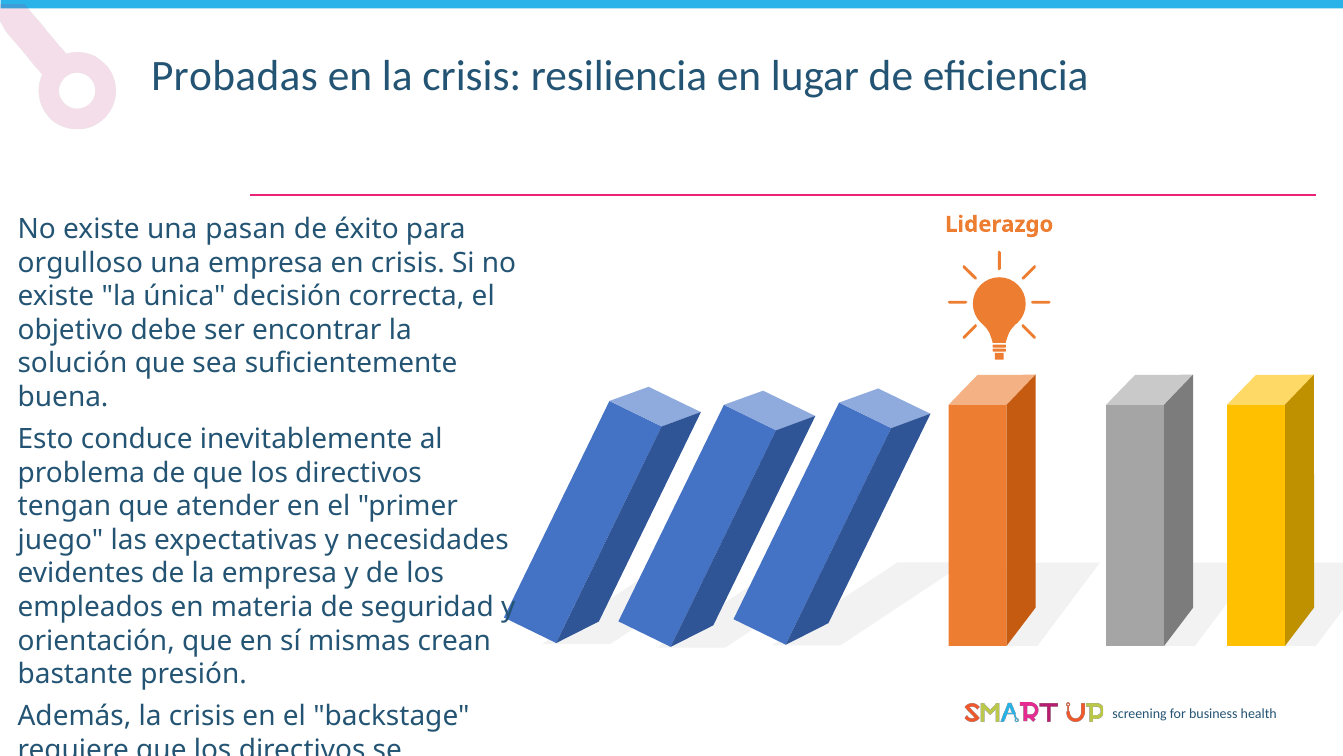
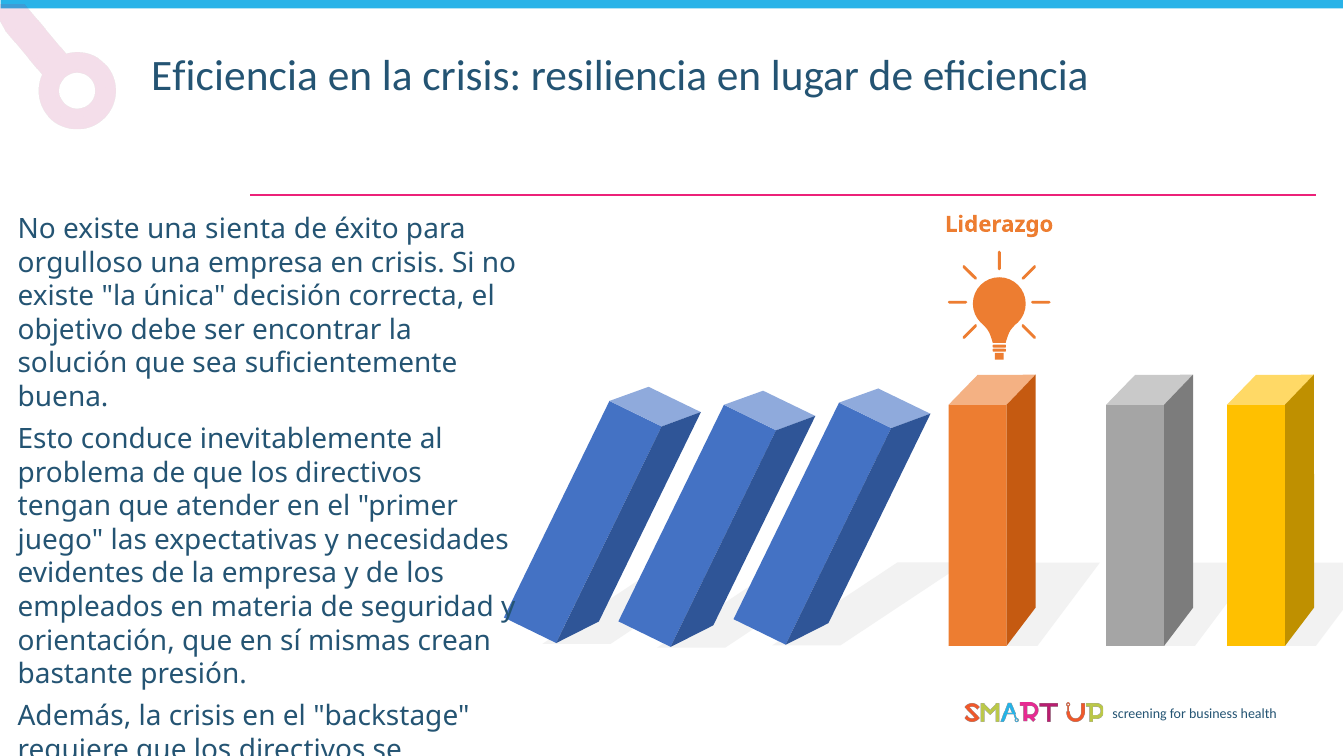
Probadas at (234, 76): Probadas -> Eficiencia
pasan: pasan -> sienta
